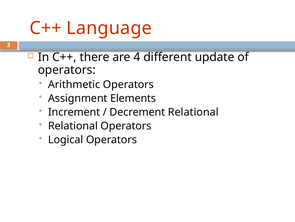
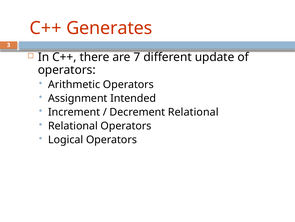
Language: Language -> Generates
4: 4 -> 7
Elements: Elements -> Intended
